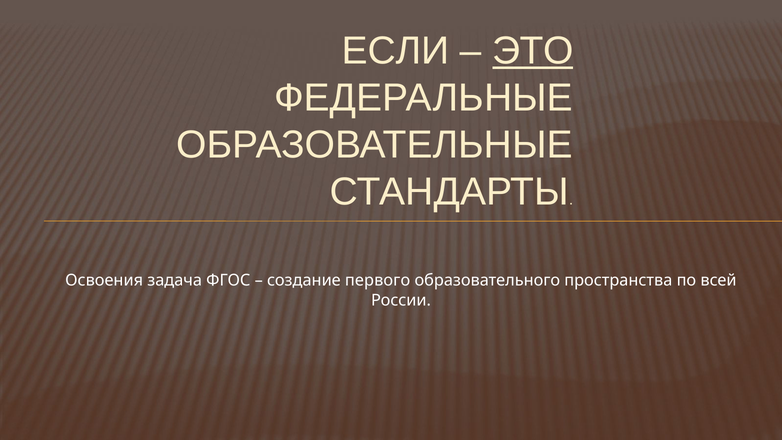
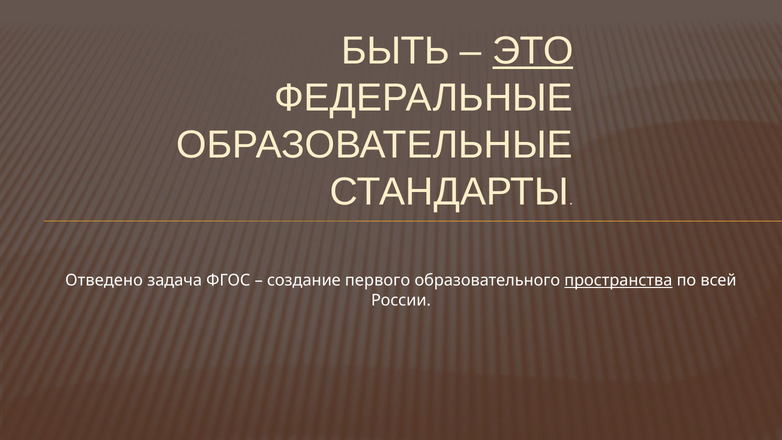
ЕСЛИ: ЕСЛИ -> БЫТЬ
Освоения: Освоения -> Отведено
пространства underline: none -> present
